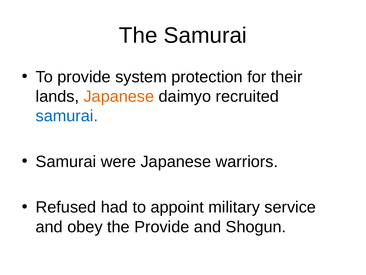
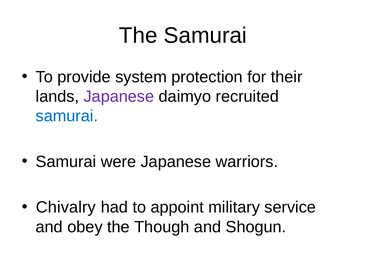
Japanese at (119, 96) colour: orange -> purple
Refused: Refused -> Chivalry
the Provide: Provide -> Though
